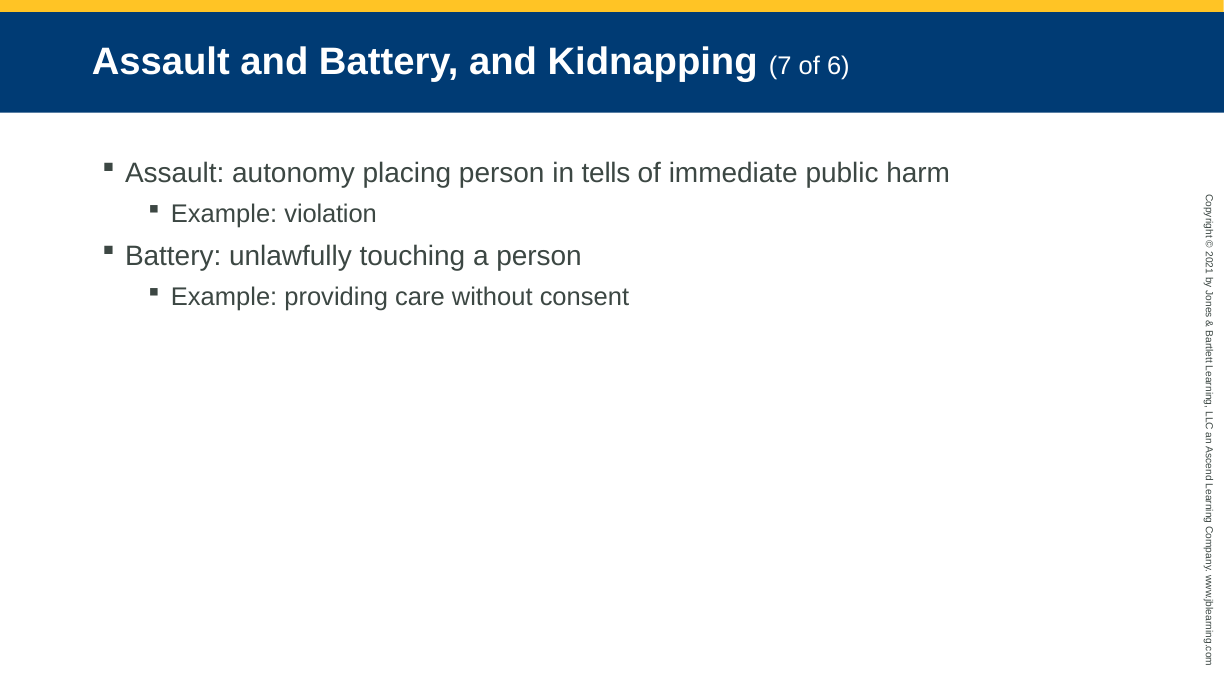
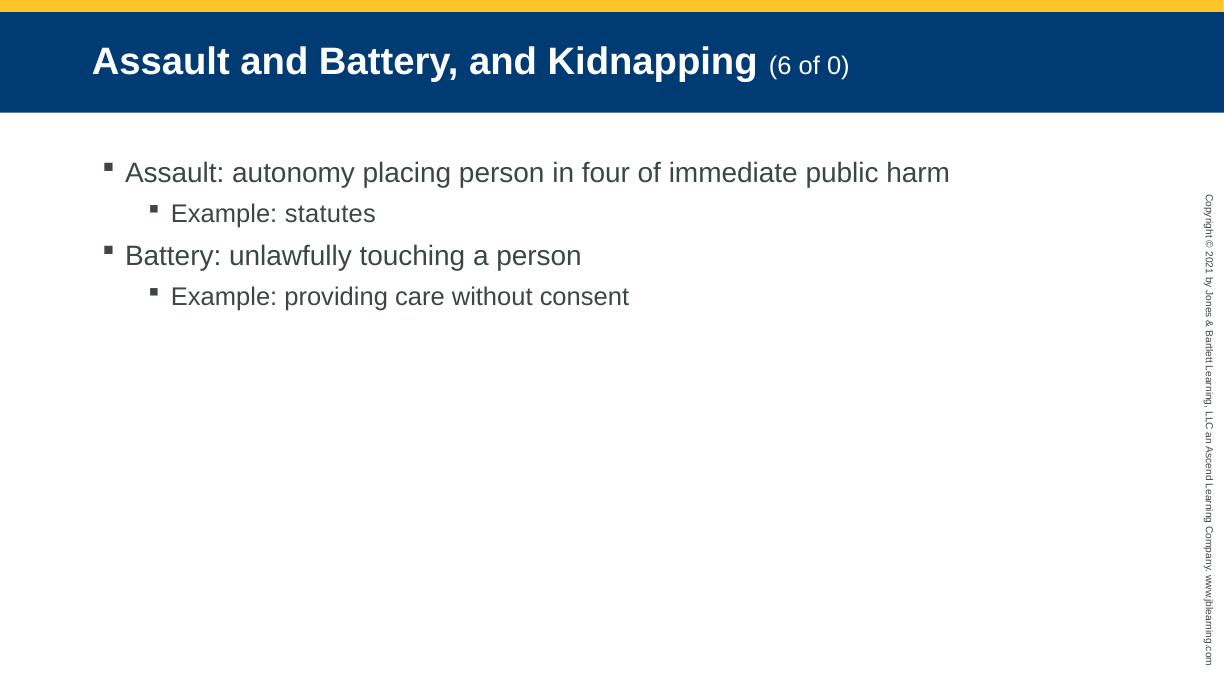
7: 7 -> 6
of 6: 6 -> 0
tells: tells -> four
violation: violation -> statutes
